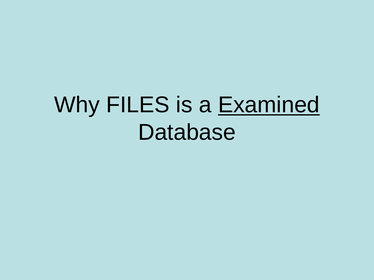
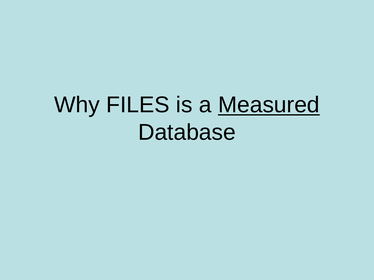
Examined: Examined -> Measured
